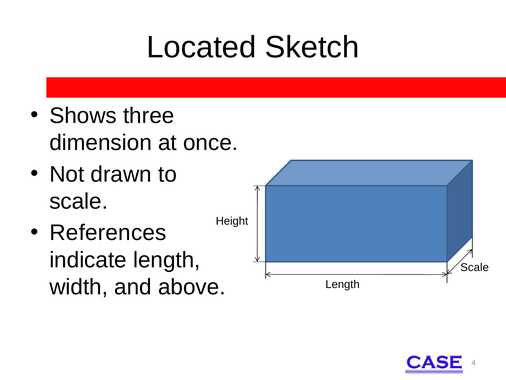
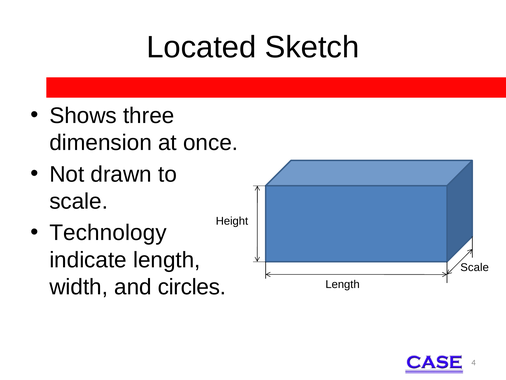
References: References -> Technology
above: above -> circles
